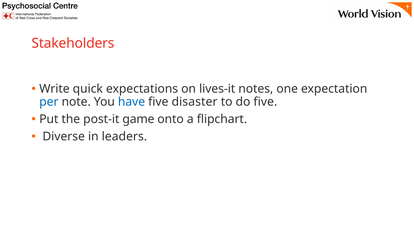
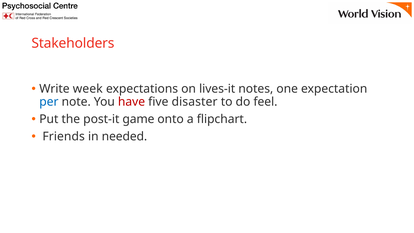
quick: quick -> week
have colour: blue -> red
do five: five -> feel
Diverse: Diverse -> Friends
leaders: leaders -> needed
